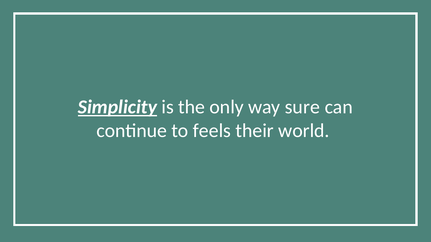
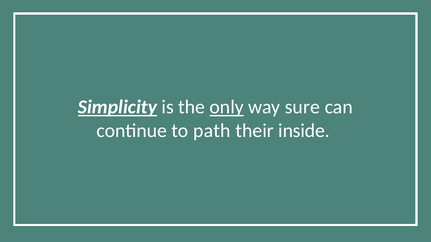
only underline: none -> present
feels: feels -> path
world: world -> inside
